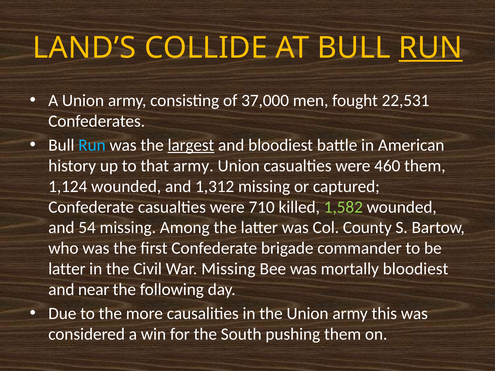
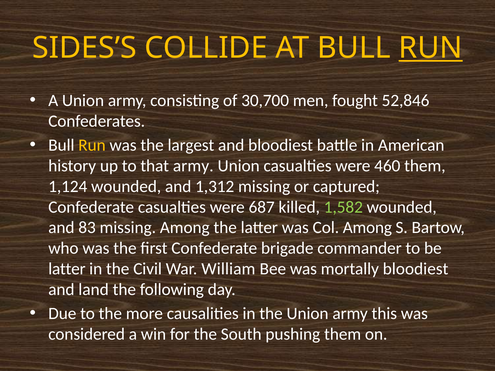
LAND’S: LAND’S -> SIDES’S
37,000: 37,000 -> 30,700
22,531: 22,531 -> 52,846
Run at (92, 145) colour: light blue -> yellow
largest underline: present -> none
710: 710 -> 687
54: 54 -> 83
Col County: County -> Among
War Missing: Missing -> William
near: near -> land
